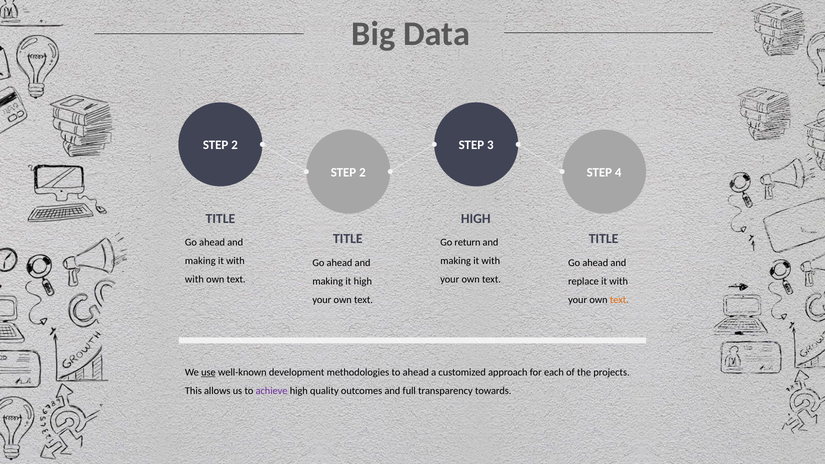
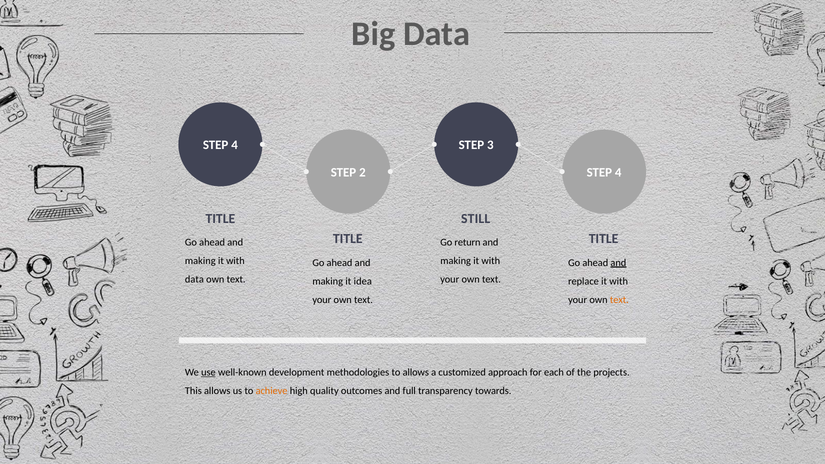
2 at (235, 145): 2 -> 4
HIGH at (476, 219): HIGH -> STILL
and at (618, 263) underline: none -> present
with at (194, 280): with -> data
it high: high -> idea
to ahead: ahead -> allows
achieve colour: purple -> orange
